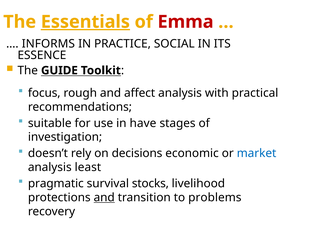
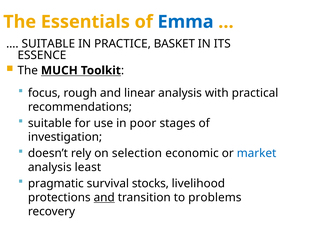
Essentials underline: present -> none
Emma colour: red -> blue
INFORMS at (48, 44): INFORMS -> SUITABLE
SOCIAL: SOCIAL -> BASKET
GUIDE: GUIDE -> MUCH
affect: affect -> linear
have: have -> poor
decisions: decisions -> selection
